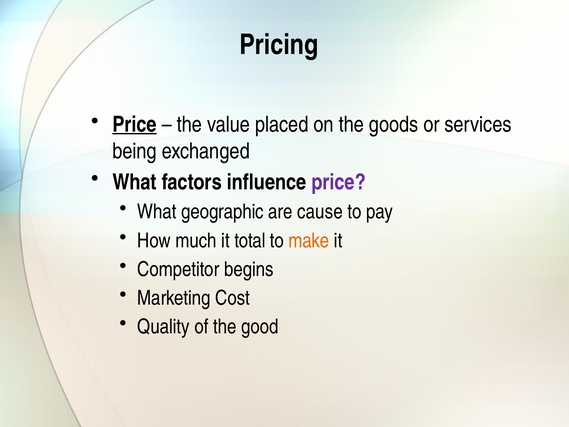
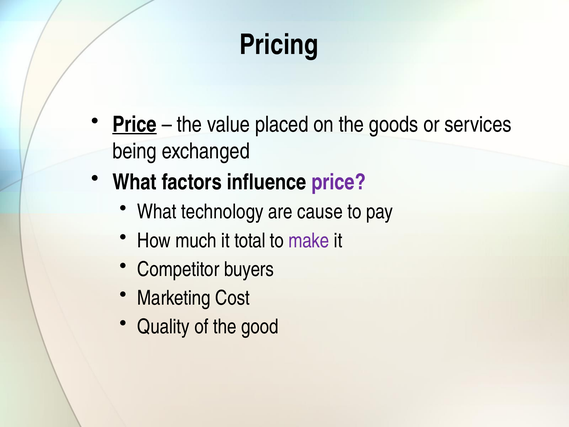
geographic: geographic -> technology
make colour: orange -> purple
begins: begins -> buyers
